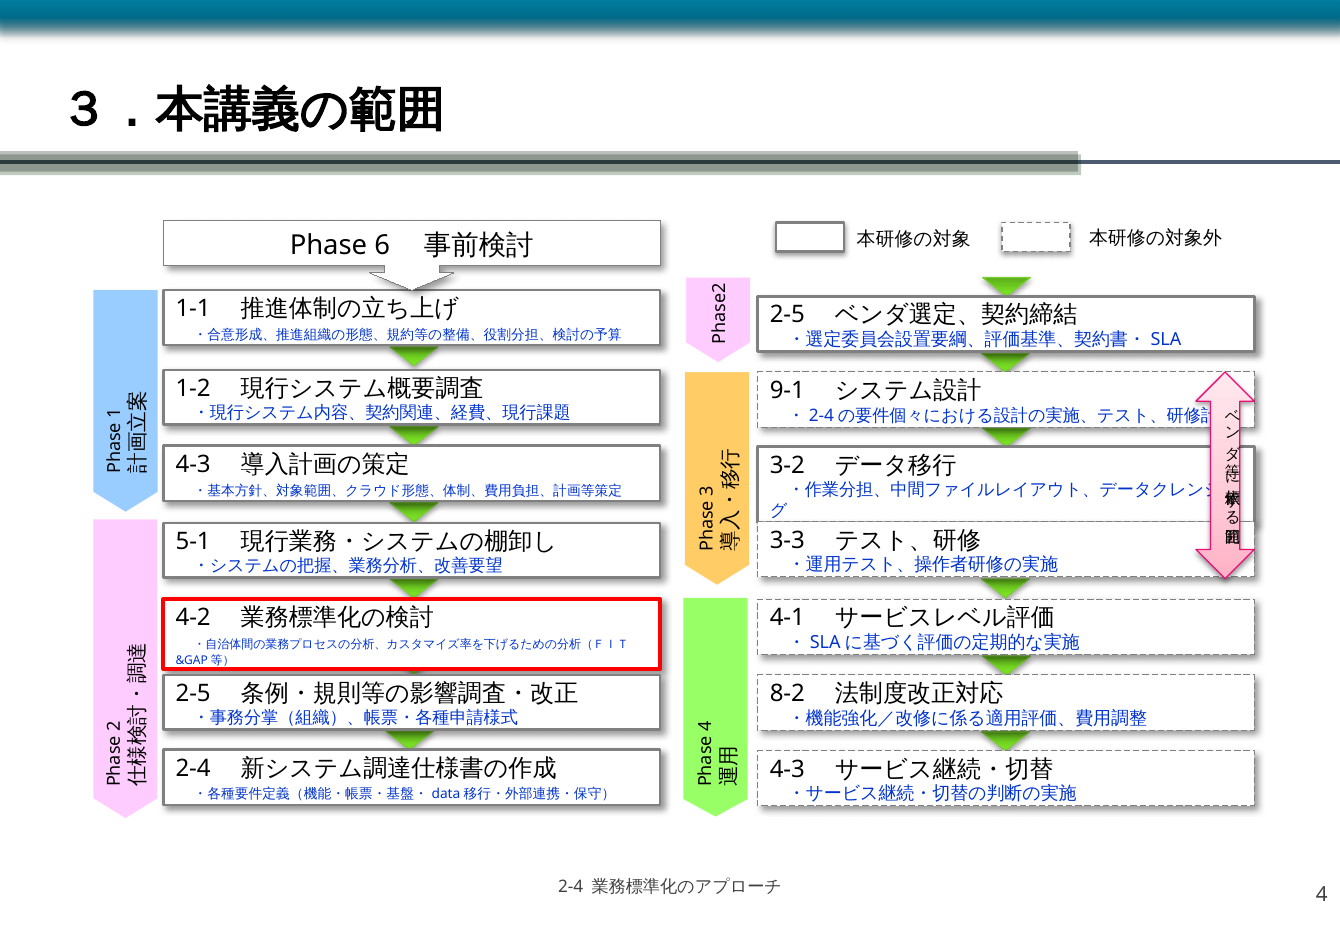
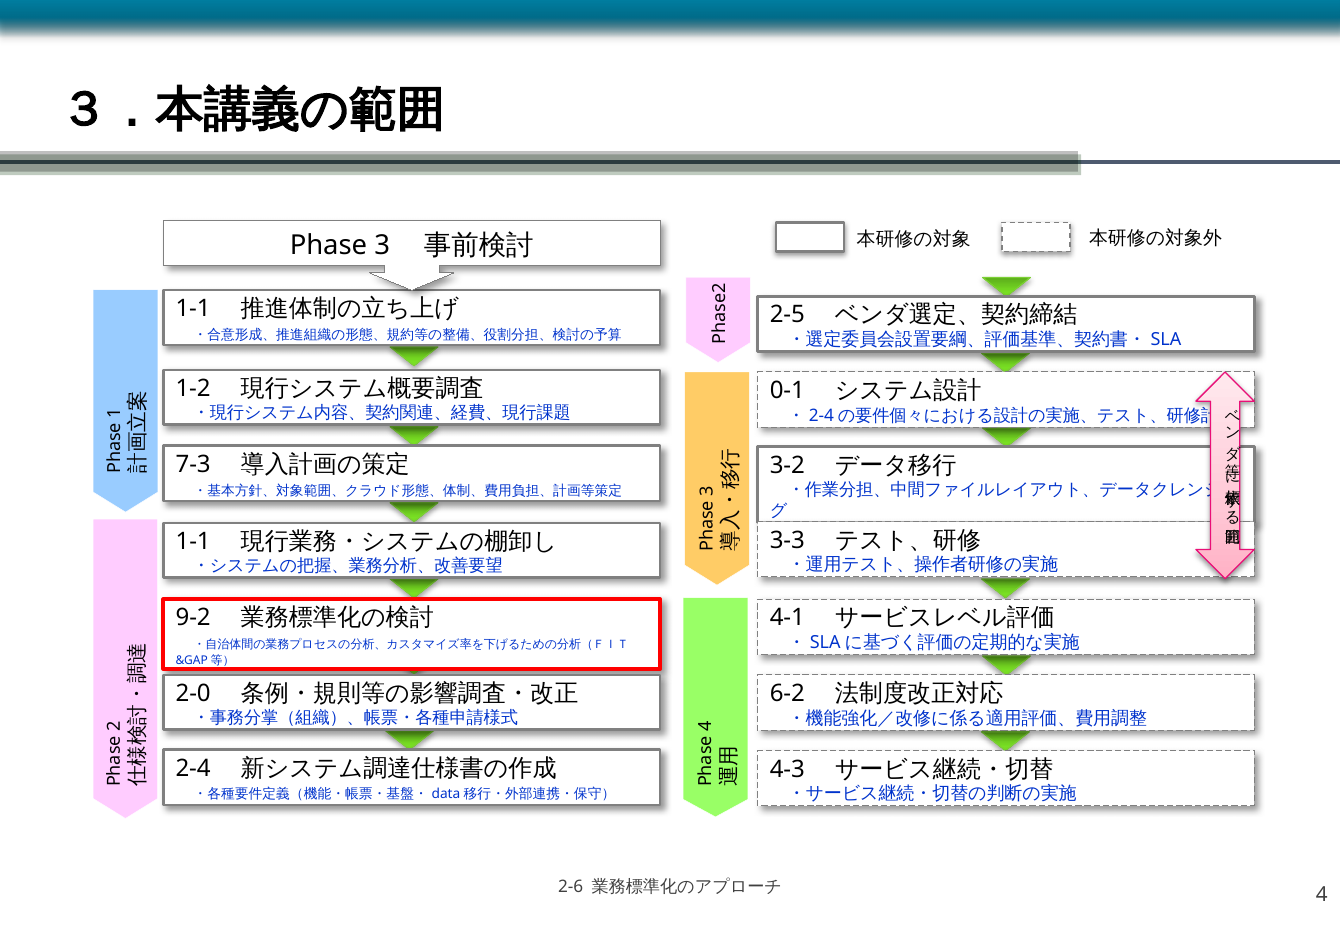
Phase 6: 6 -> 3
9-1: 9-1 -> 0-1
4-3 at (193, 464): 4-3 -> 7-3
5-1 at (193, 541): 5-1 -> 1-1
4-2: 4-2 -> 9-2
2-5 at (193, 693): 2-5 -> 2-0
8-2: 8-2 -> 6-2
2-4 at (571, 886): 2-4 -> 2-6
